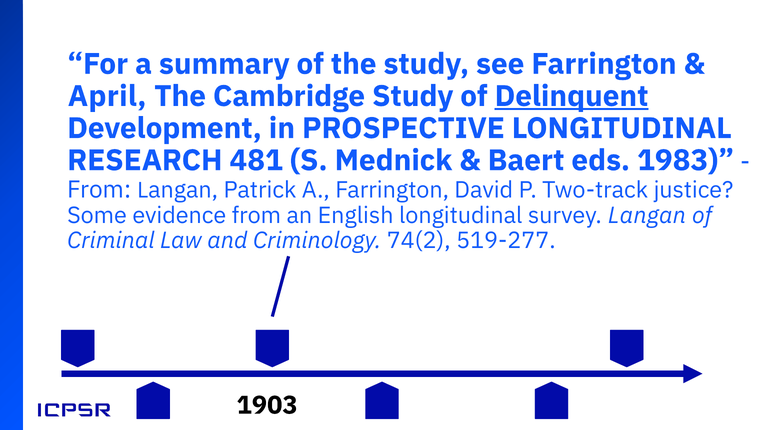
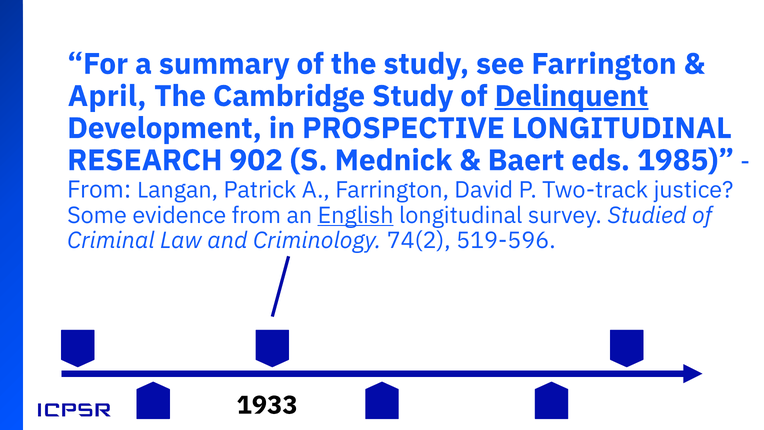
481: 481 -> 902
1983: 1983 -> 1985
English underline: none -> present
survey Langan: Langan -> Studied
519-277: 519-277 -> 519-596
1903: 1903 -> 1933
